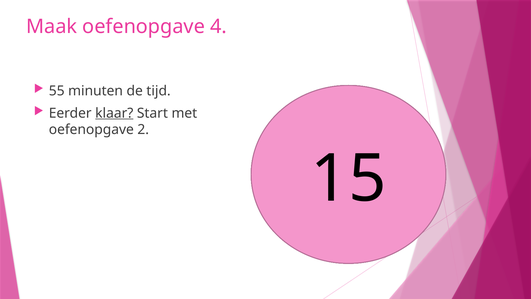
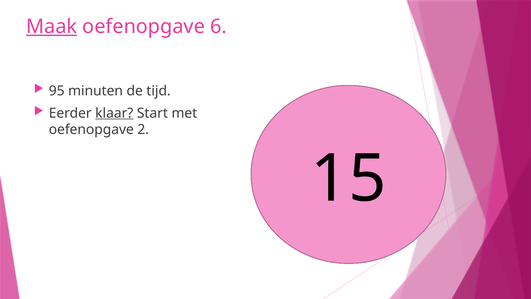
Maak underline: none -> present
4: 4 -> 6
55: 55 -> 95
